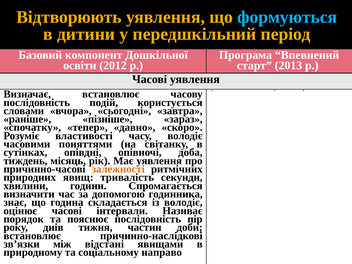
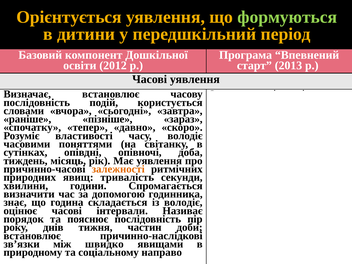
Відтворюють: Відтворюють -> Орієнтується
формуються colour: light blue -> light green
між відстані: відстані -> швидко
